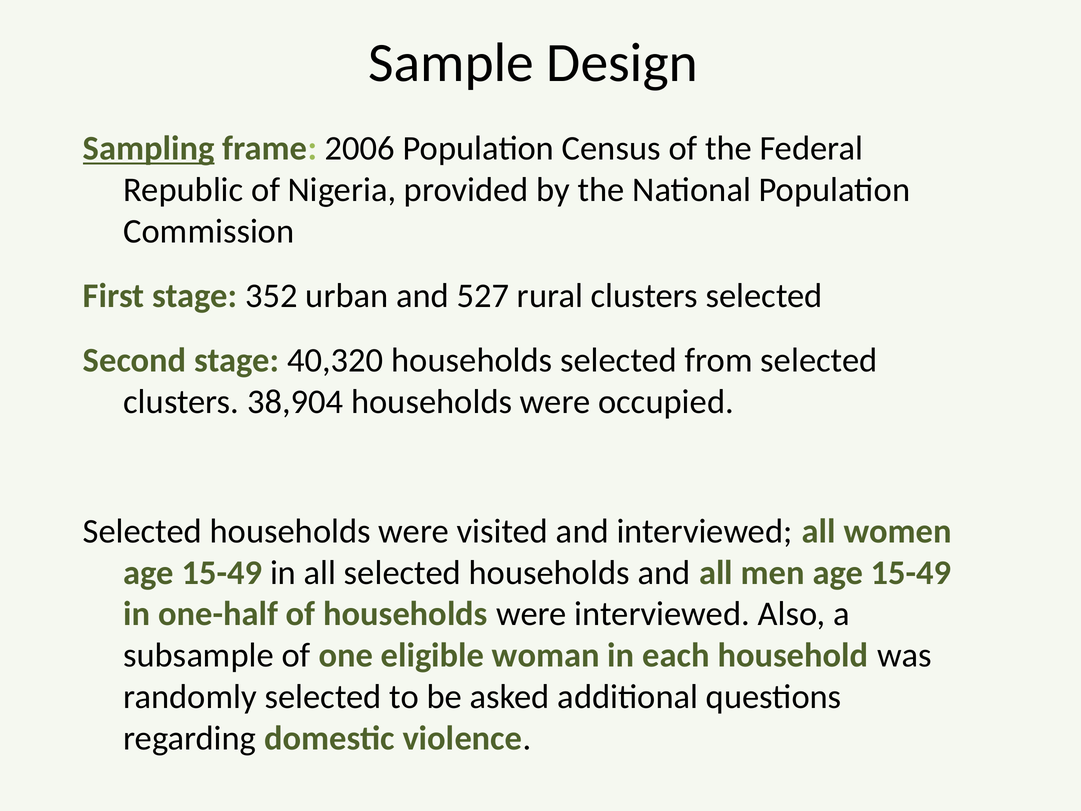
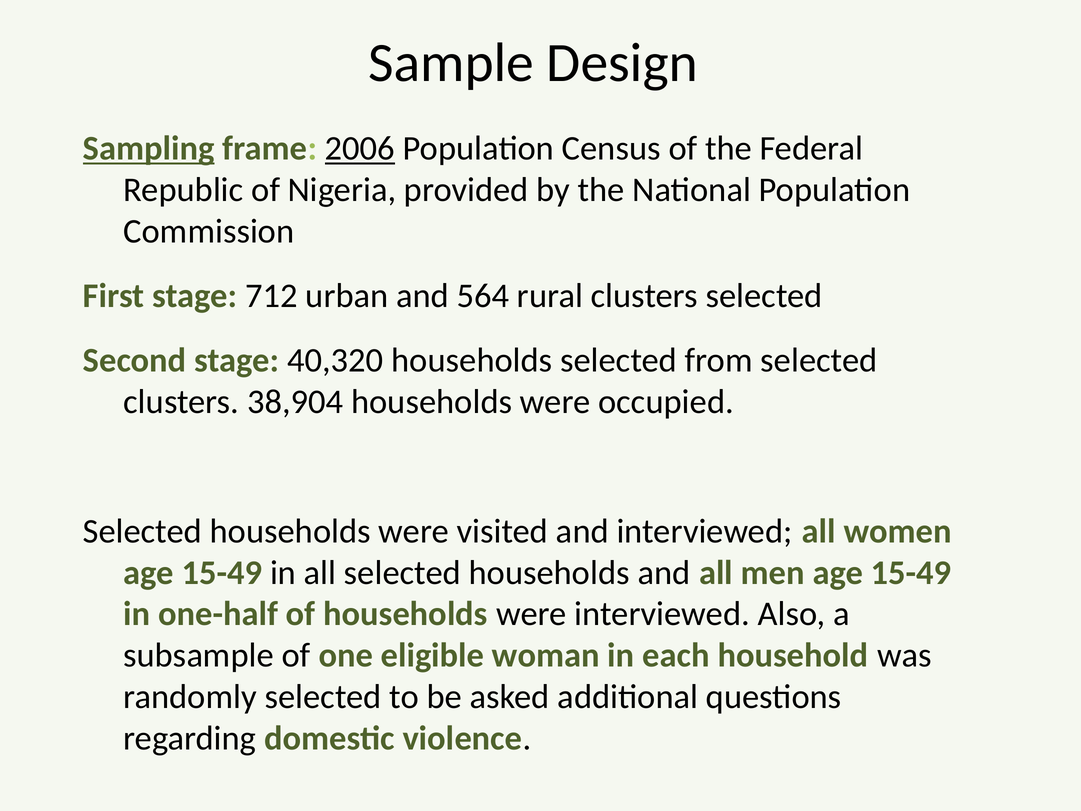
2006 underline: none -> present
352: 352 -> 712
527: 527 -> 564
